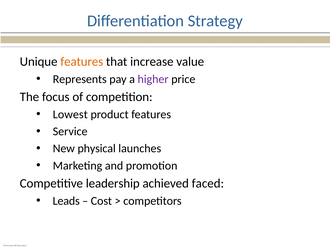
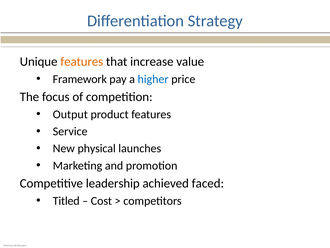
Represents: Represents -> Framework
higher colour: purple -> blue
Lowest: Lowest -> Output
Leads: Leads -> Titled
